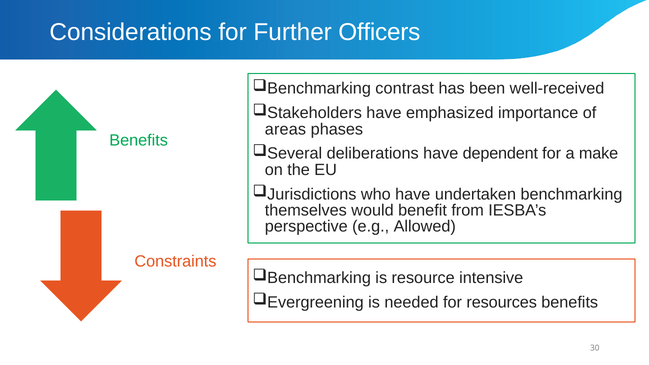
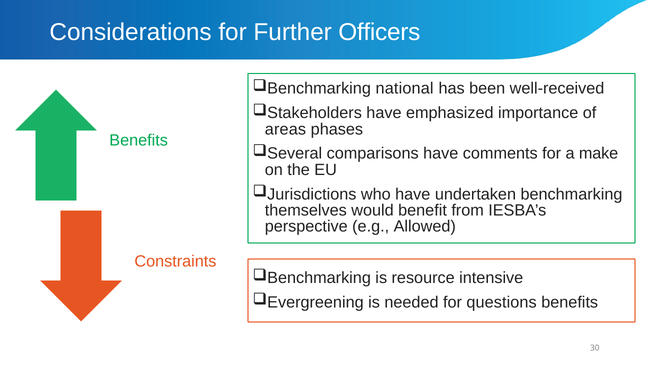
contrast: contrast -> national
deliberations: deliberations -> comparisons
dependent: dependent -> comments
resources: resources -> questions
